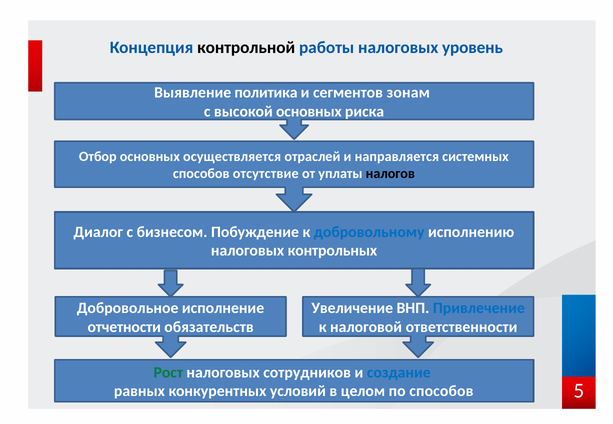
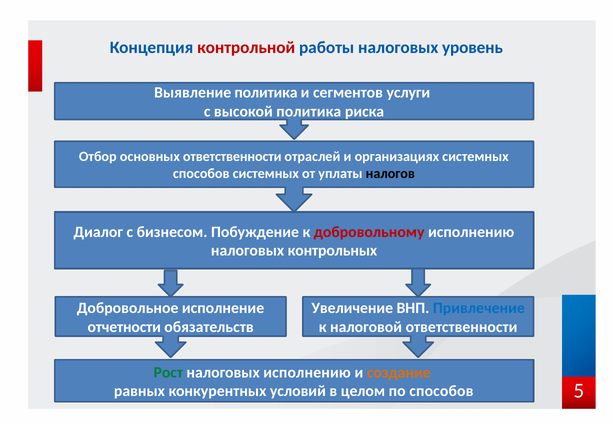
контрольной colour: black -> red
зонам: зонам -> услуги
высокой основных: основных -> политика
основных осуществляется: осуществляется -> ответственности
направляется: направляется -> организациях
способов отсутствие: отсутствие -> системных
добровольному colour: blue -> red
налоговых сотрудников: сотрудников -> исполнению
создание colour: blue -> orange
